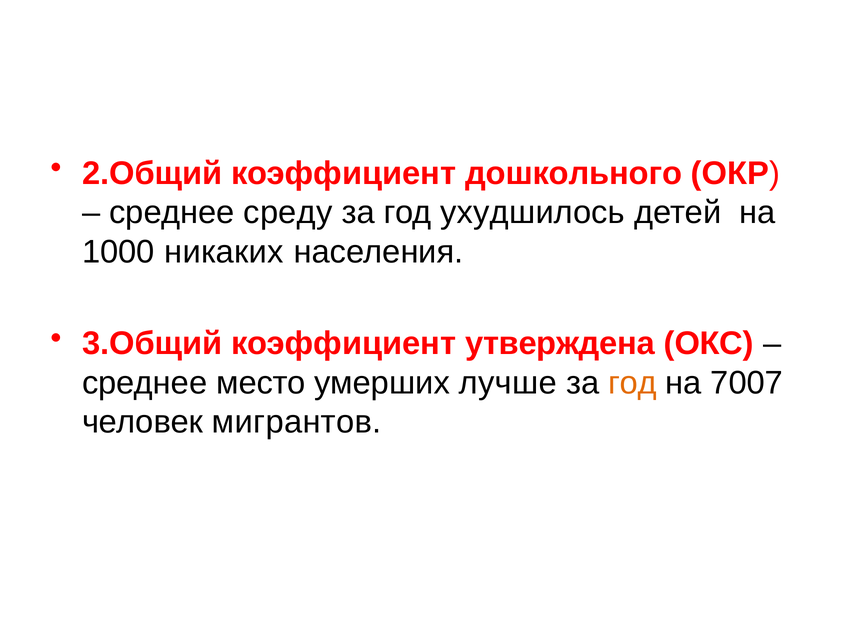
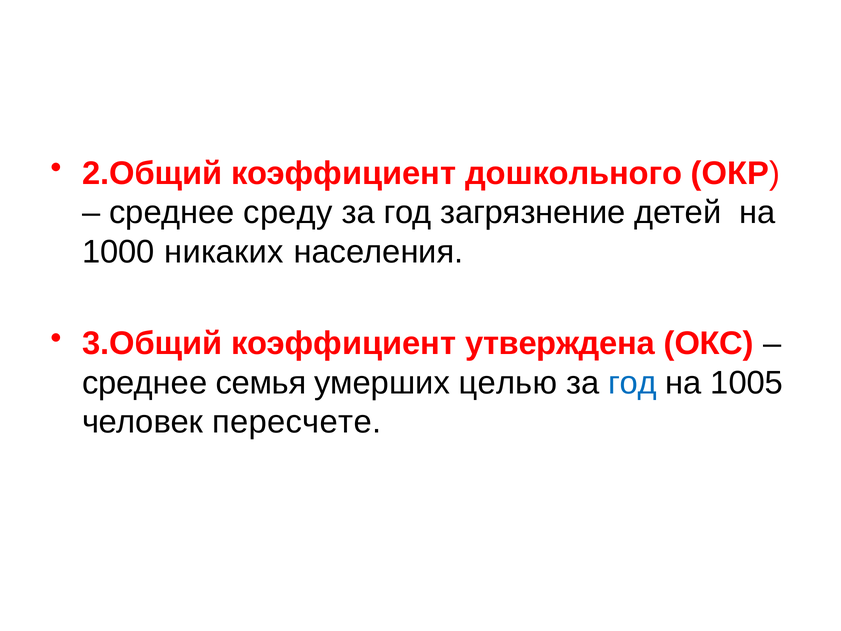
ухудшилось: ухудшилось -> загрязнение
место: место -> семья
лучше: лучше -> целью
год at (632, 383) colour: orange -> blue
7007: 7007 -> 1005
мигрантов: мигрантов -> пересчете
